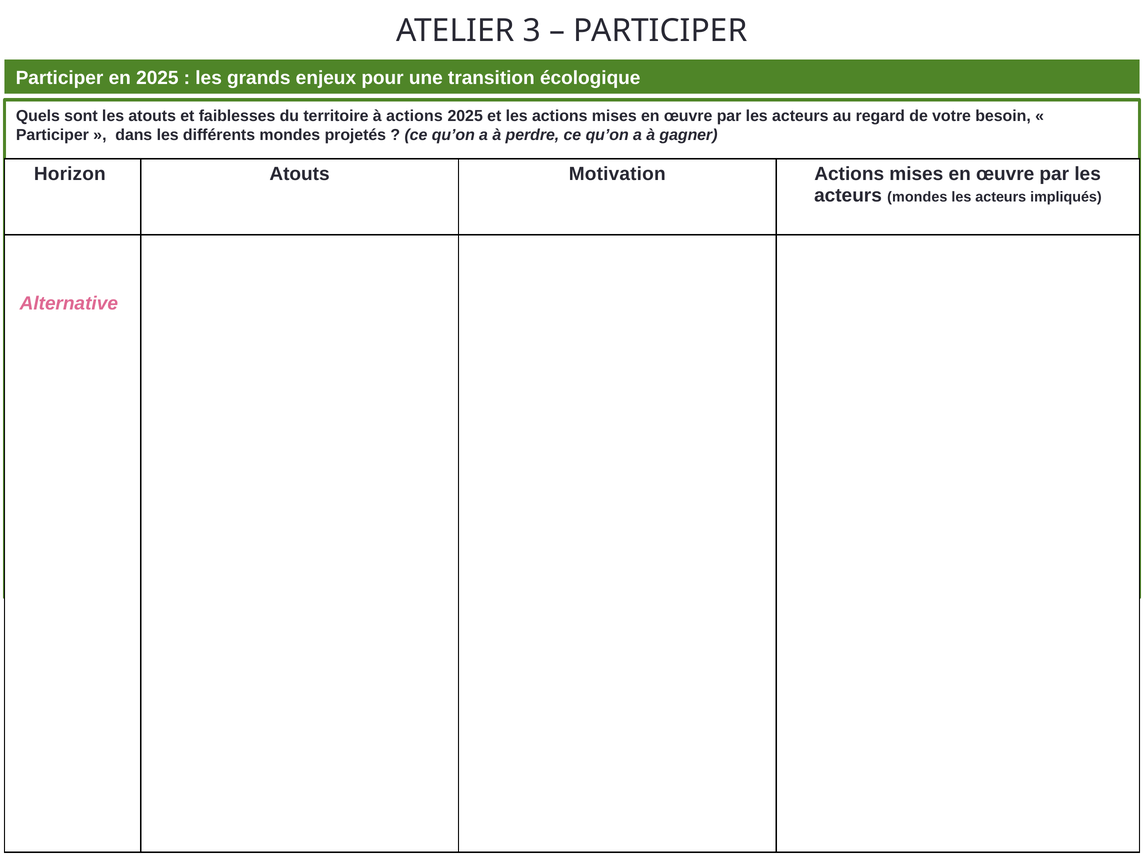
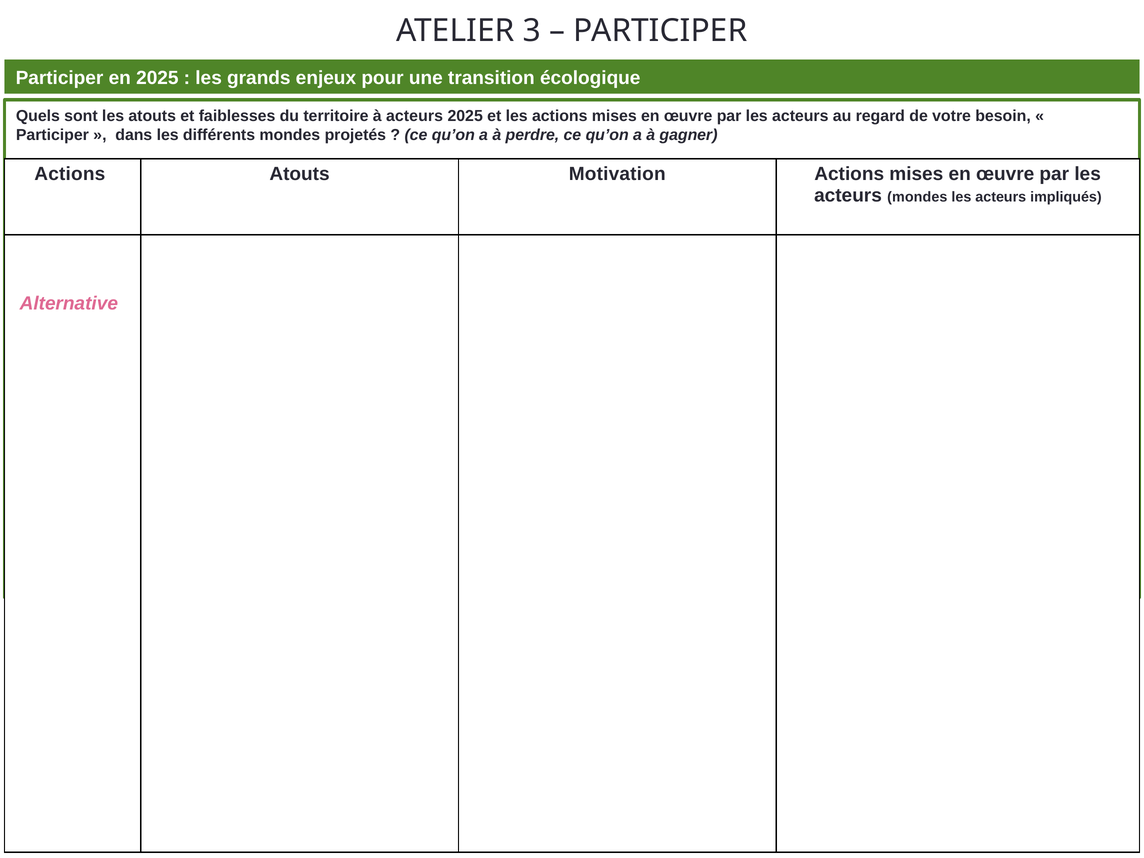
à actions: actions -> acteurs
Horizon at (70, 174): Horizon -> Actions
